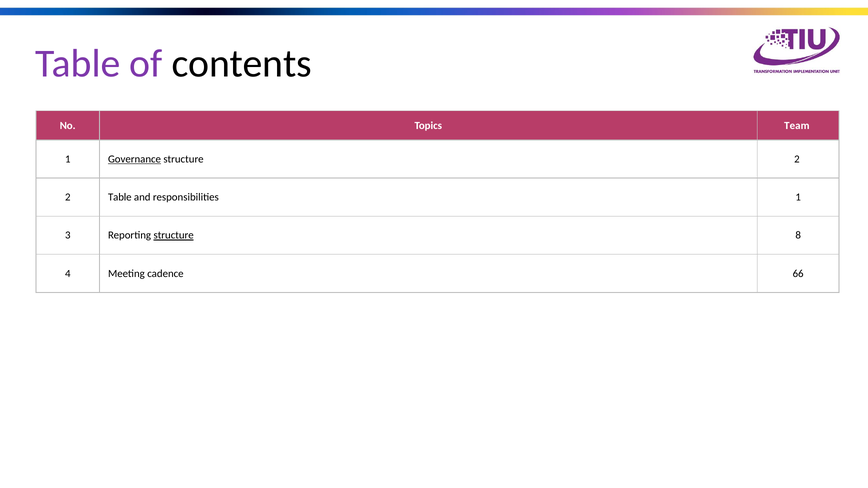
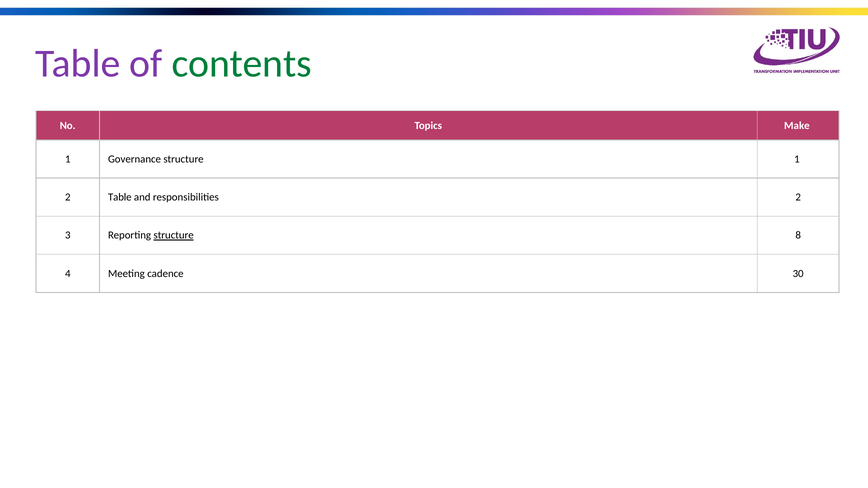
contents colour: black -> green
Team: Team -> Make
Governance underline: present -> none
structure 2: 2 -> 1
responsibilities 1: 1 -> 2
66: 66 -> 30
